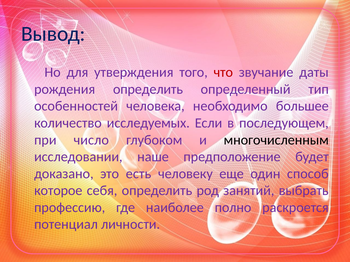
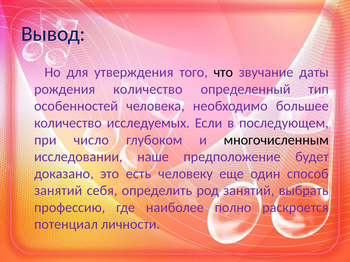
что colour: red -> black
рождения определить: определить -> количество
которое at (58, 191): которое -> занятий
